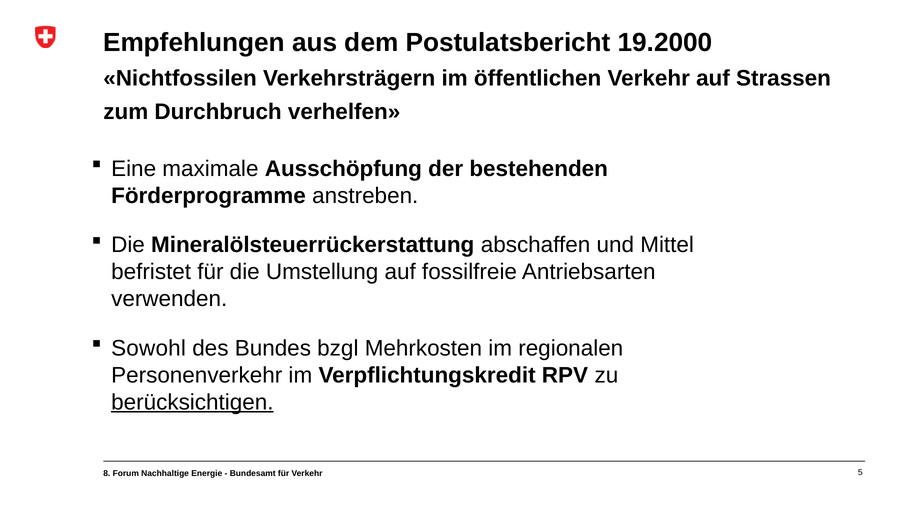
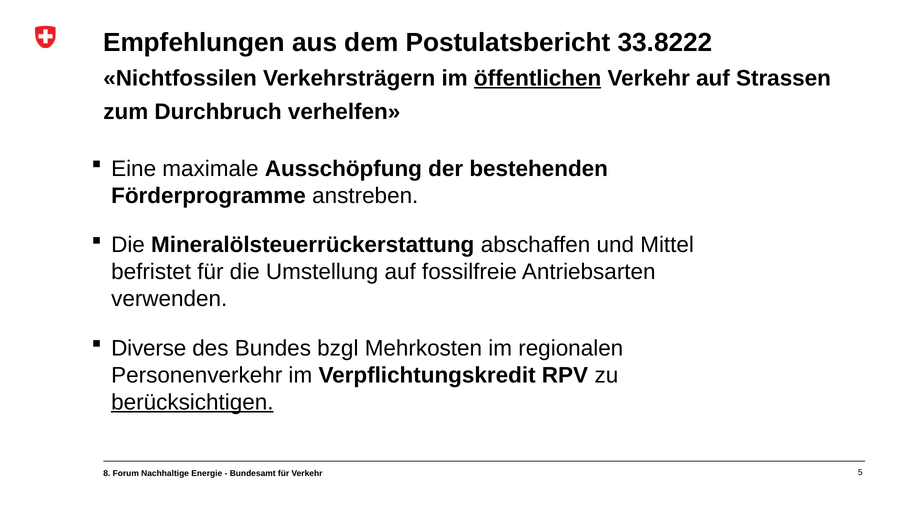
19.2000: 19.2000 -> 33.8222
öffentlichen underline: none -> present
Sowohl: Sowohl -> Diverse
